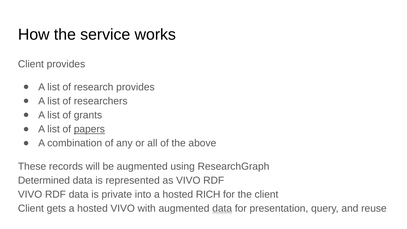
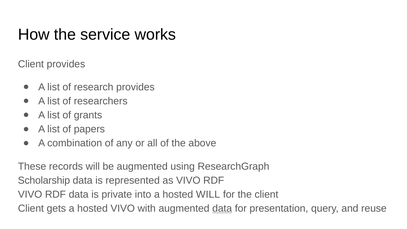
papers underline: present -> none
Determined: Determined -> Scholarship
hosted RICH: RICH -> WILL
